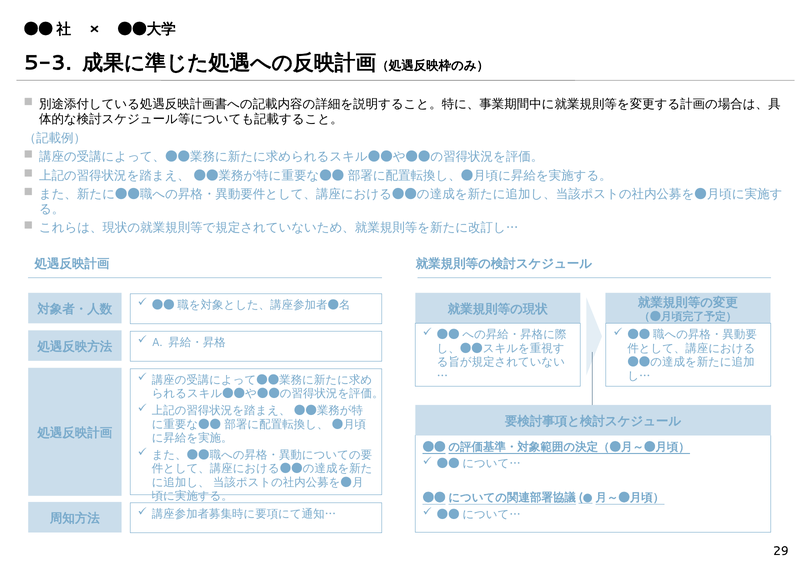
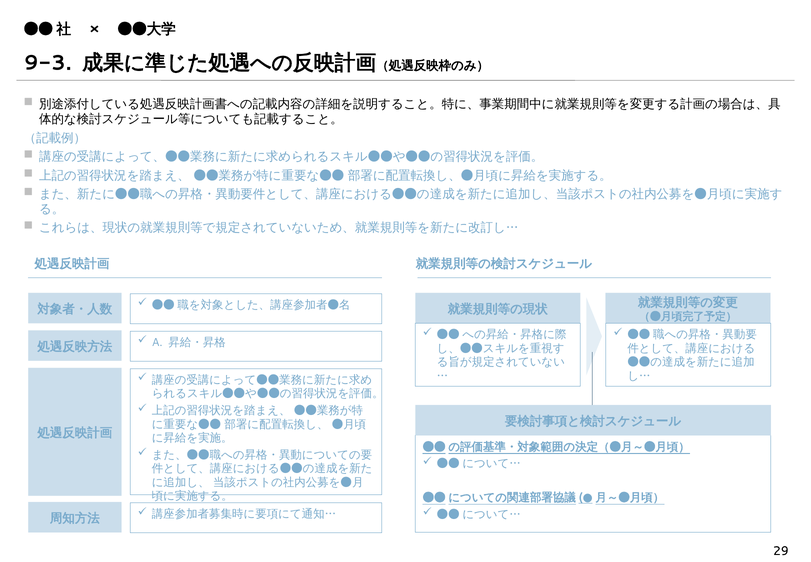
5-3: 5-3 -> 9-3
